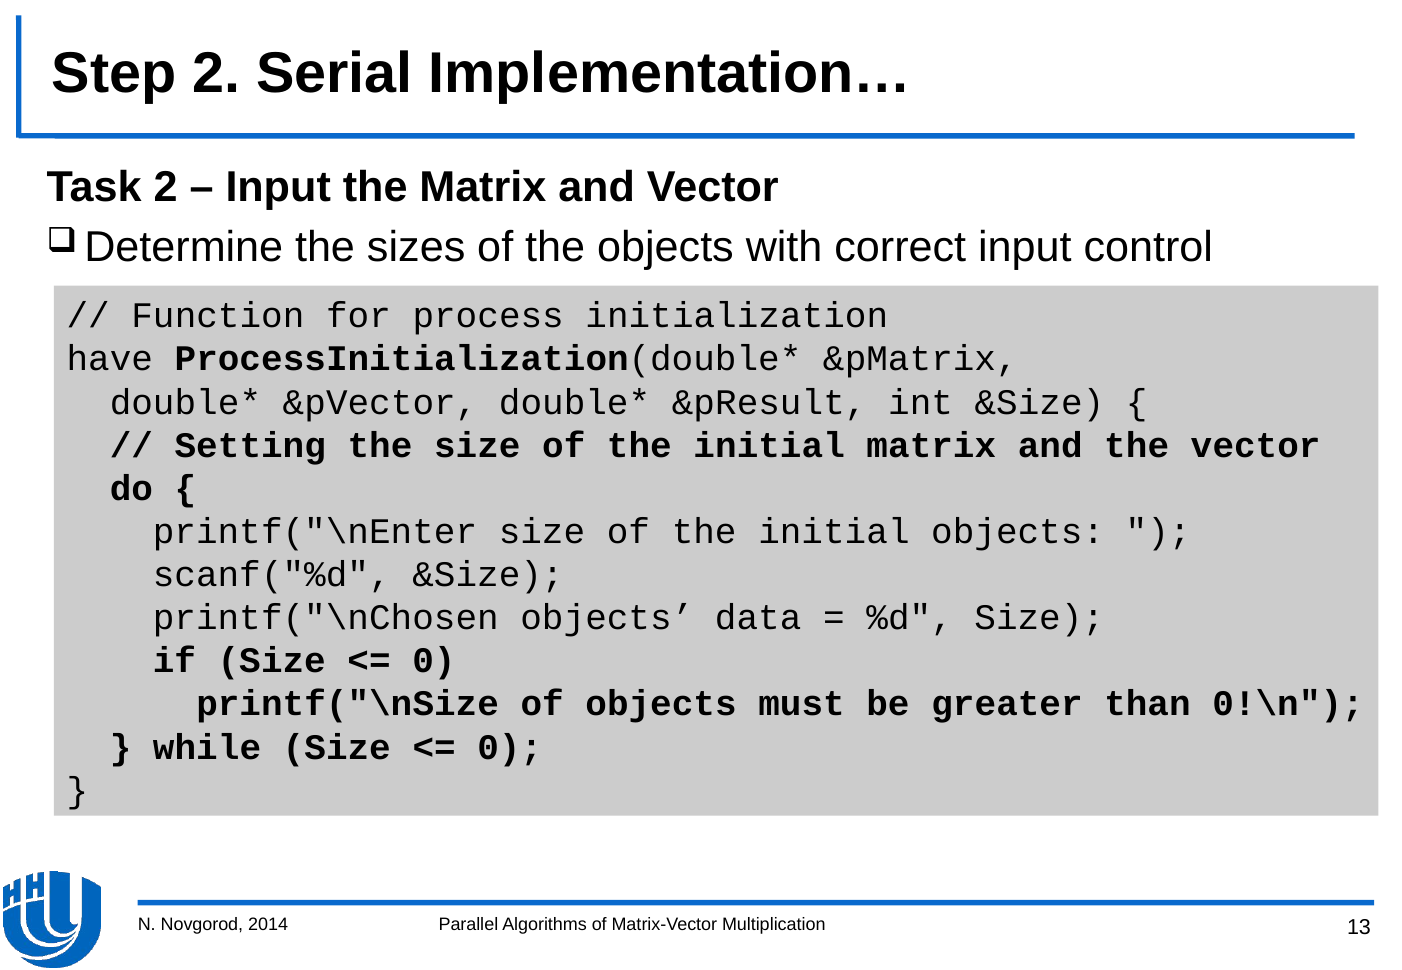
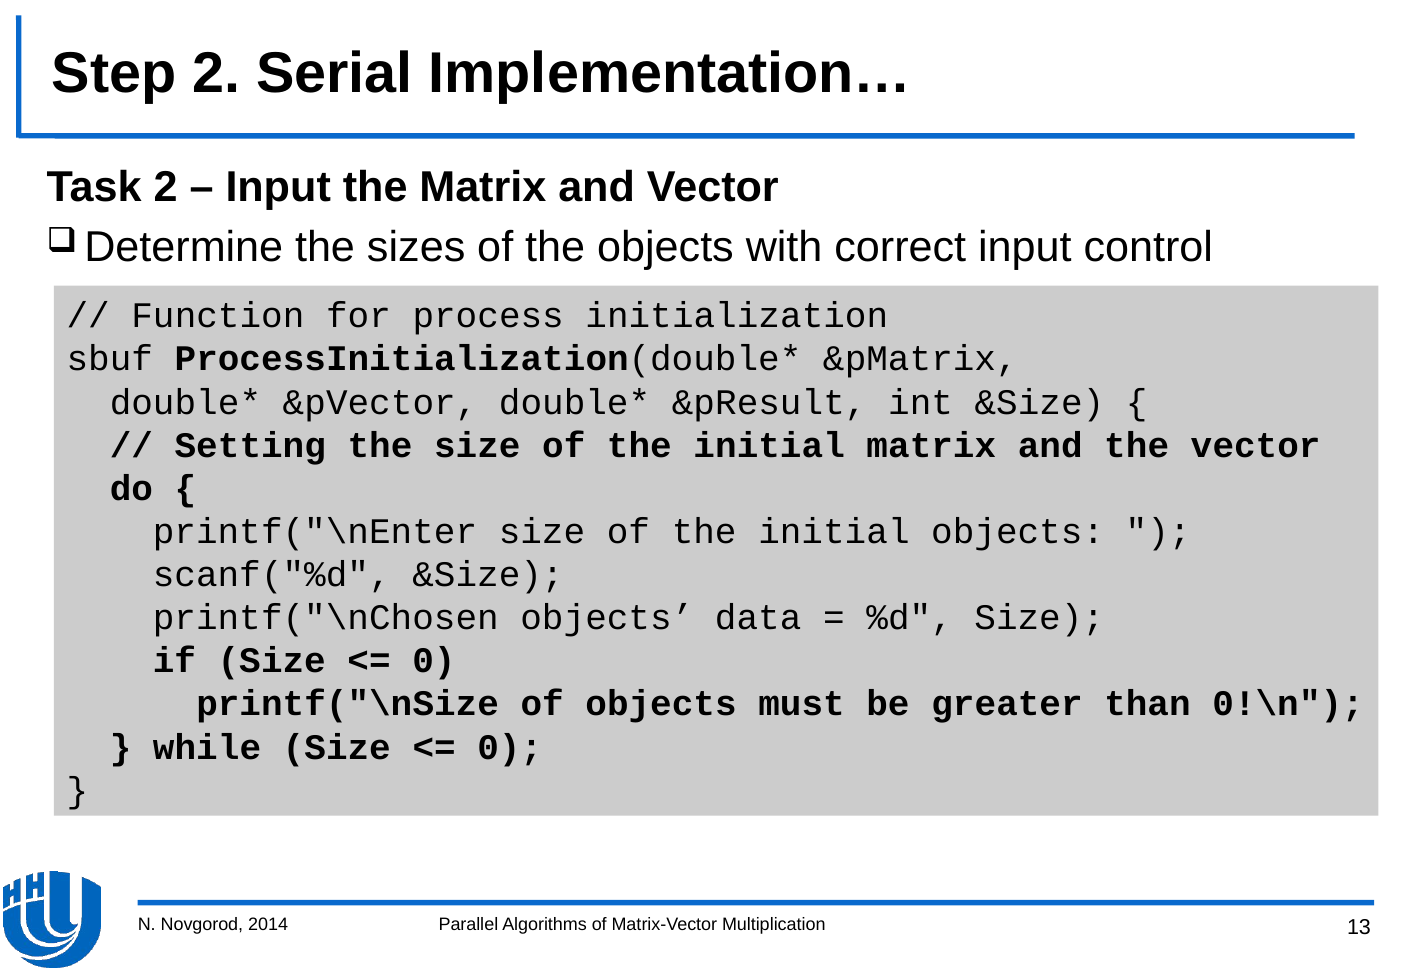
have: have -> sbuf
